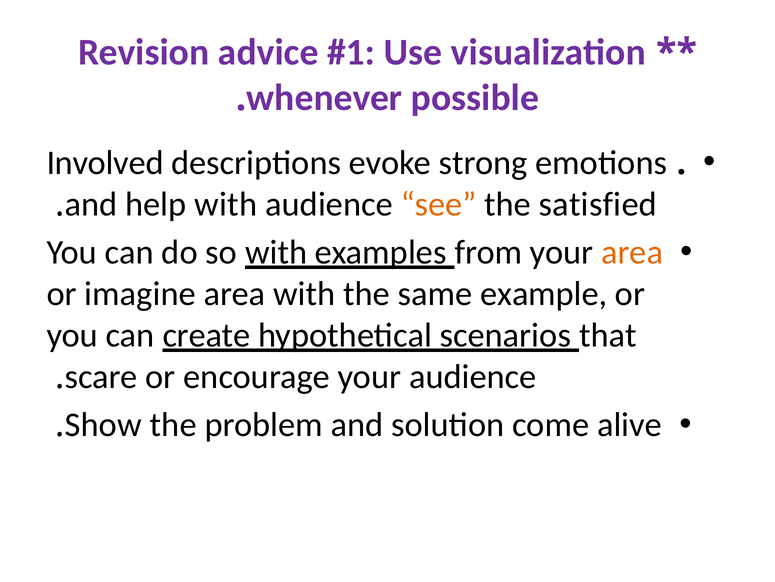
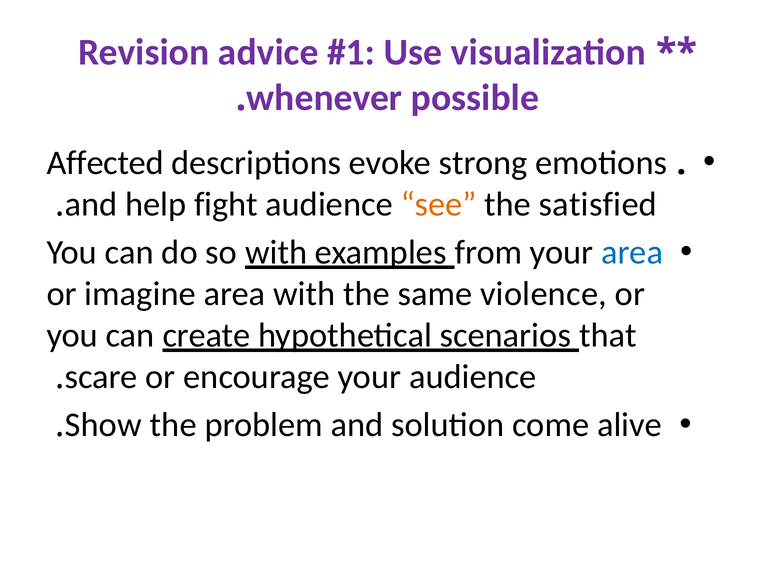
Involved: Involved -> Affected
help with: with -> fight
area at (632, 252) colour: orange -> blue
example: example -> violence
